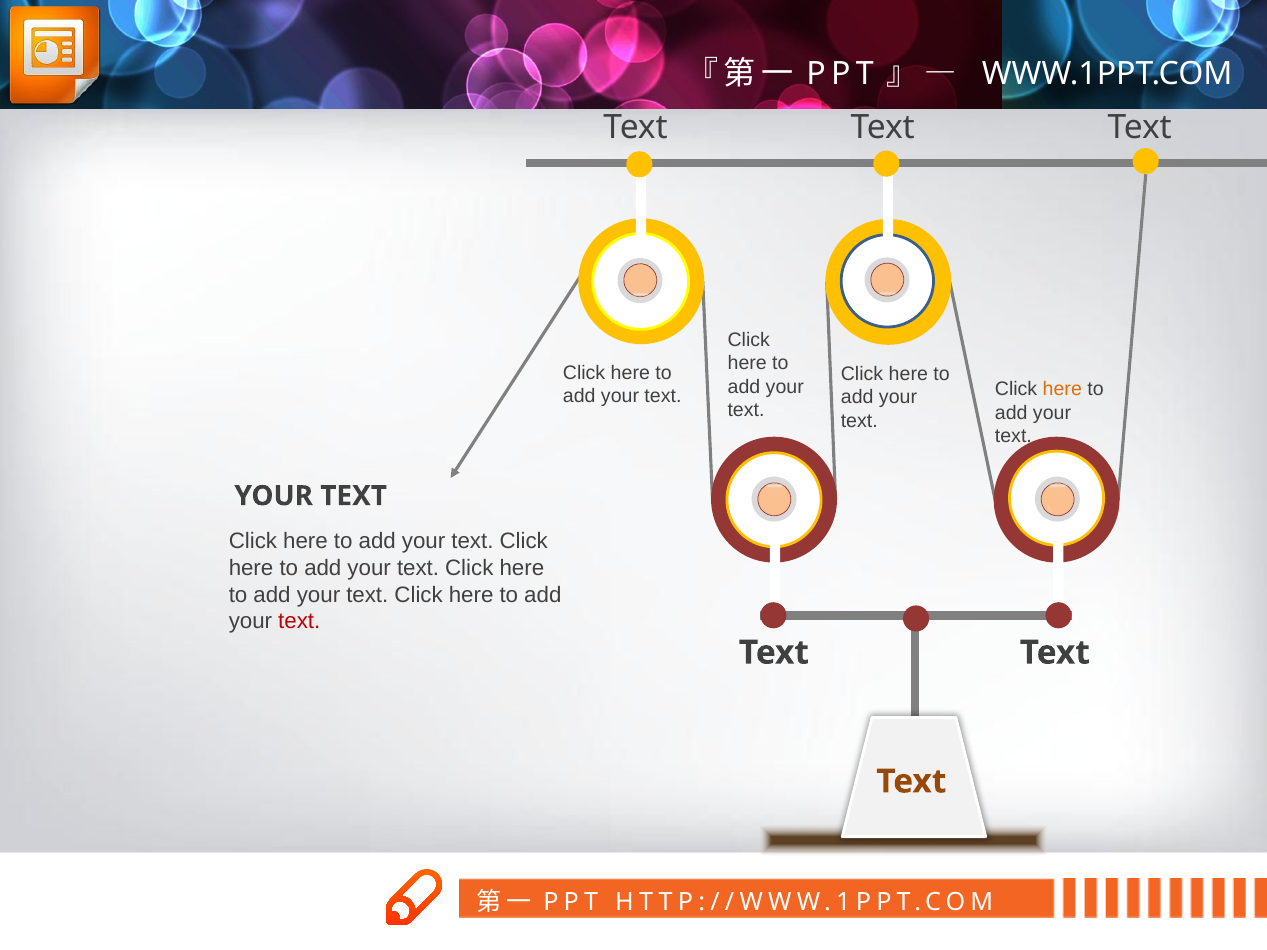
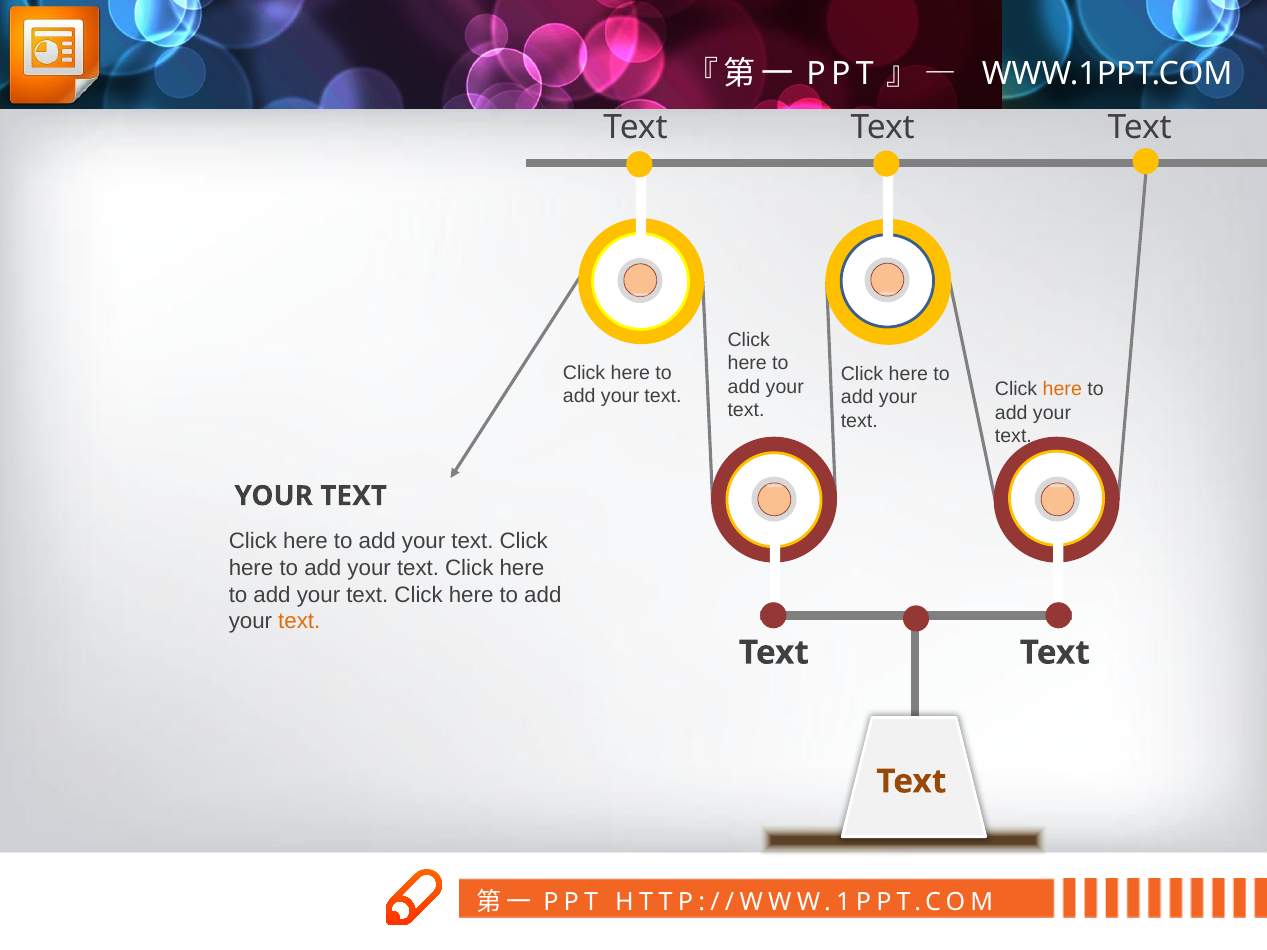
text at (299, 622) colour: red -> orange
